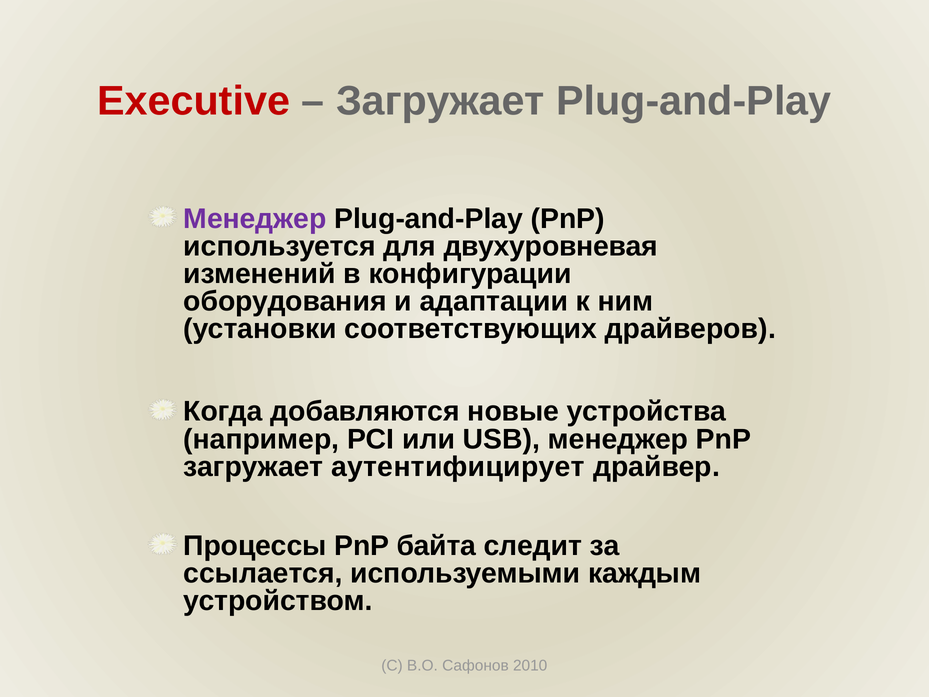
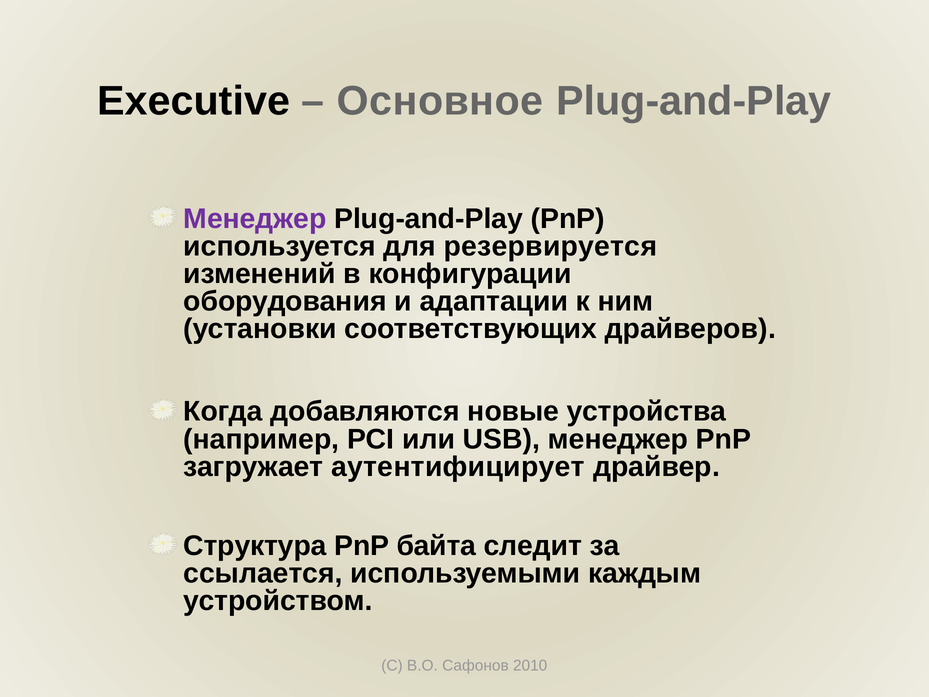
Executive colour: red -> black
Загружает at (440, 101): Загружает -> Основное
двухуровневая: двухуровневая -> резервируется
Процессы: Процессы -> Структура
